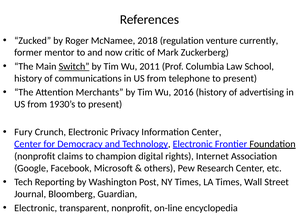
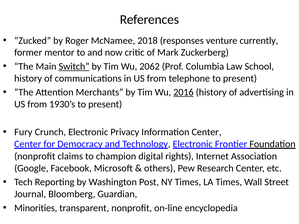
regulation: regulation -> responses
2011: 2011 -> 2062
2016 underline: none -> present
Electronic at (36, 208): Electronic -> Minorities
